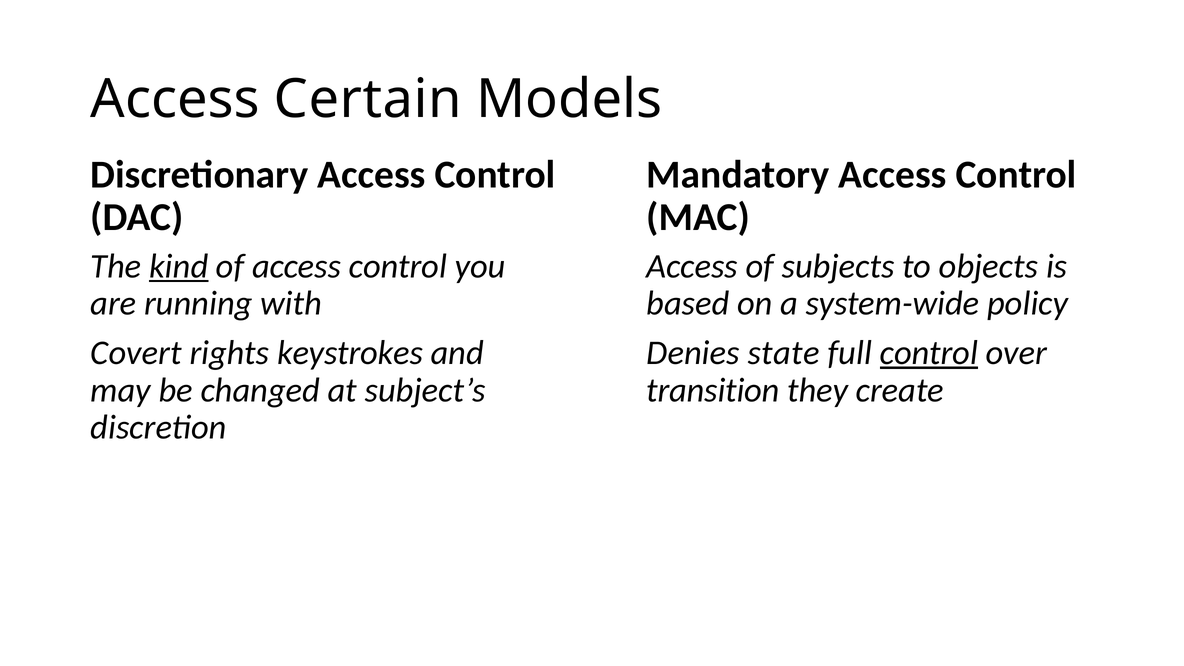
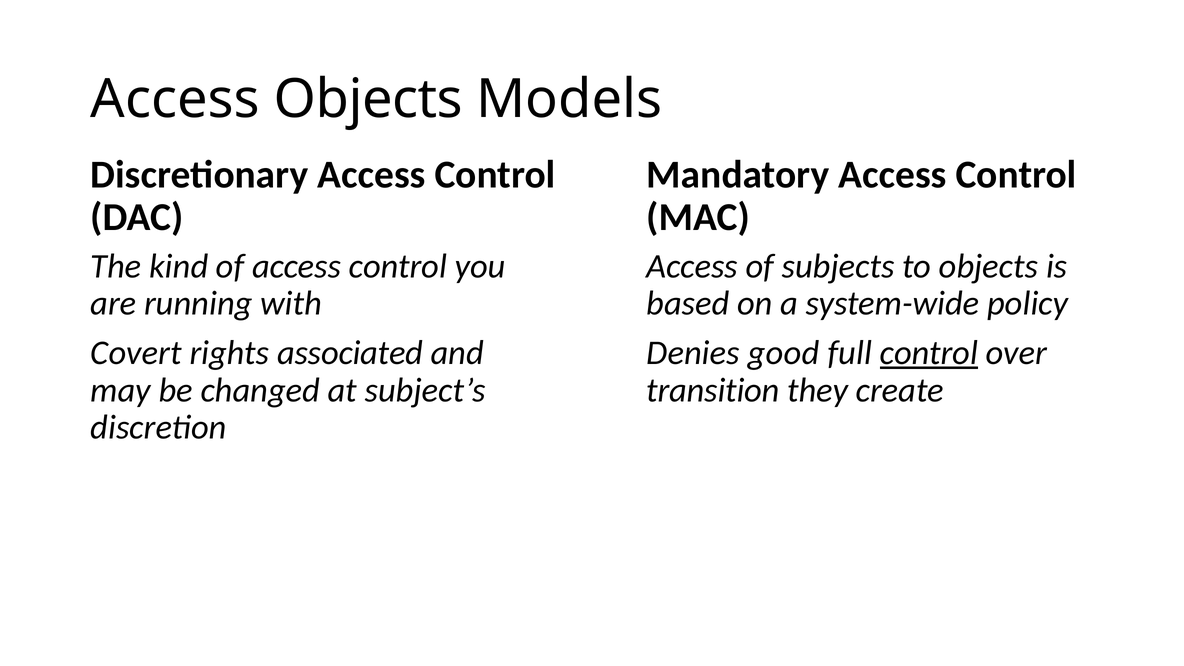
Access Certain: Certain -> Objects
kind underline: present -> none
keystrokes: keystrokes -> associated
state: state -> good
